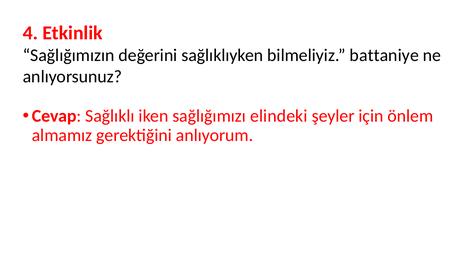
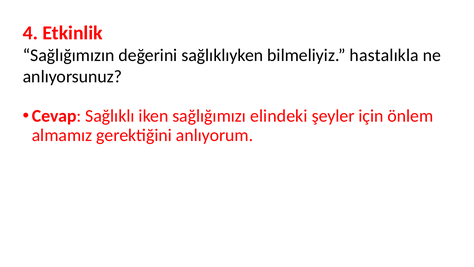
battaniye: battaniye -> hastalıkla
